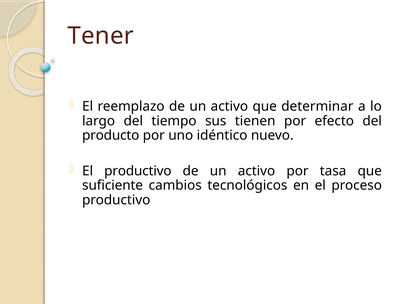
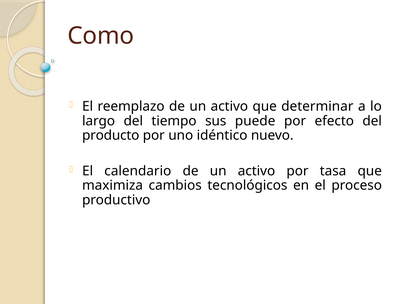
Tener: Tener -> Como
tienen: tienen -> puede
El productivo: productivo -> calendario
suficiente: suficiente -> maximiza
